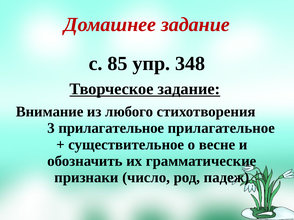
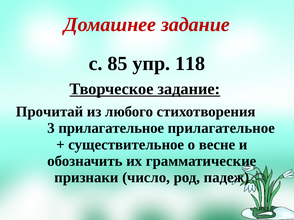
348: 348 -> 118
Внимание: Внимание -> Прочитай
